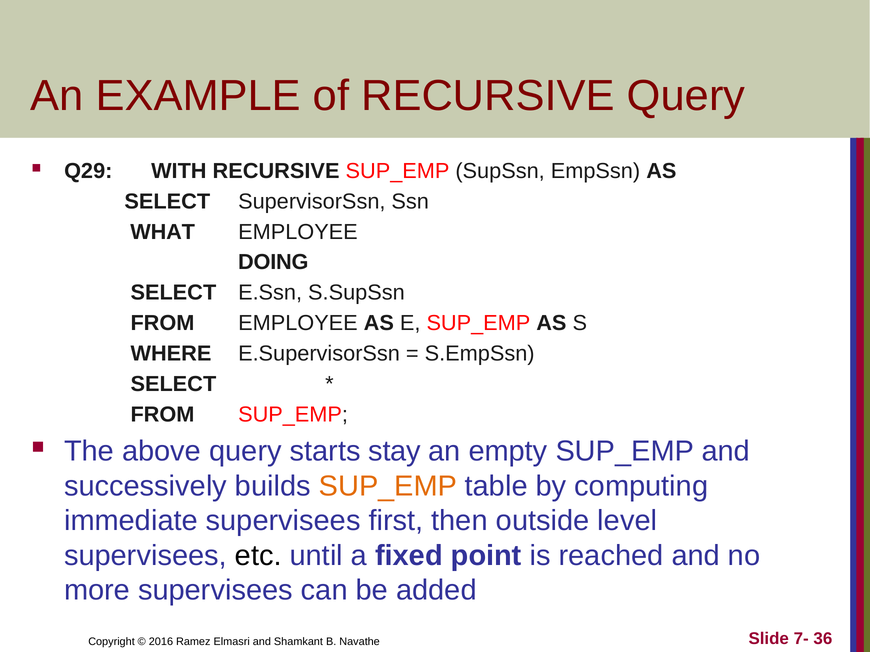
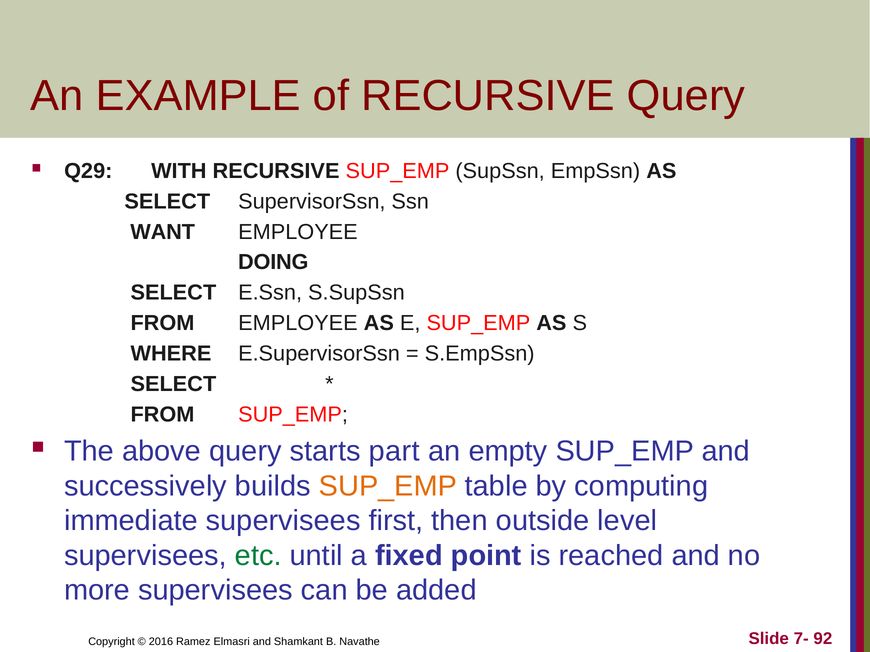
WHAT: WHAT -> WANT
stay: stay -> part
etc colour: black -> green
36: 36 -> 92
